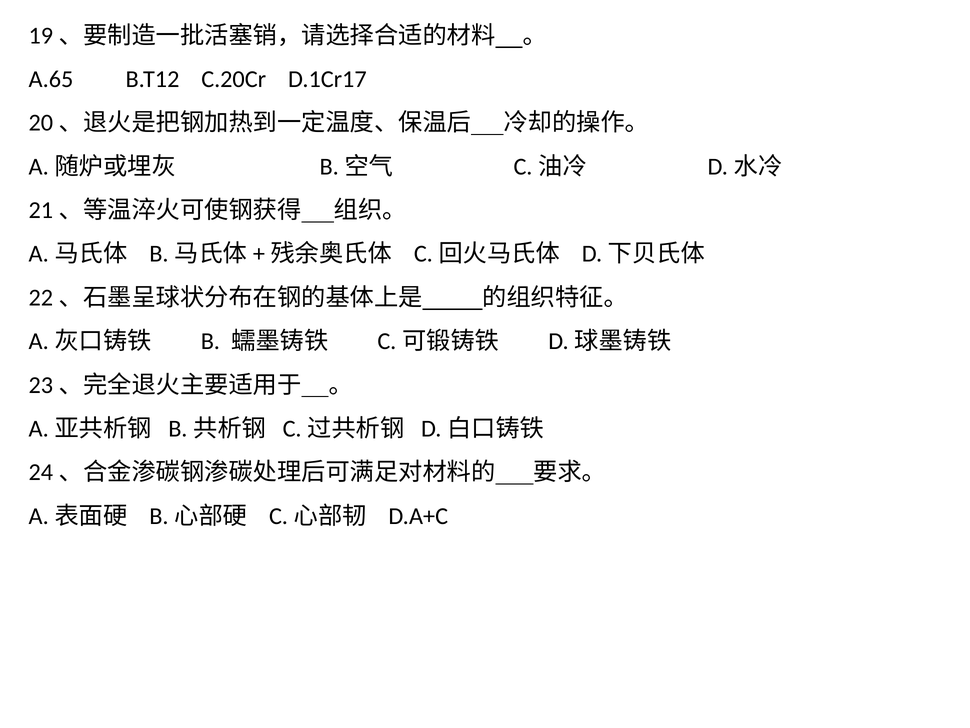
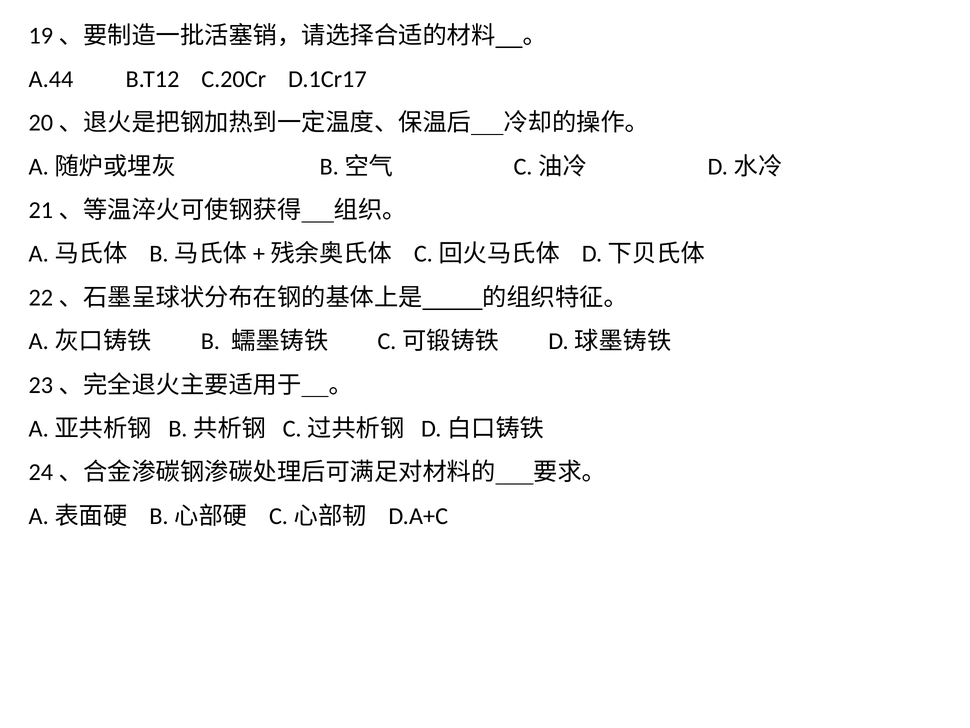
A.65: A.65 -> A.44
